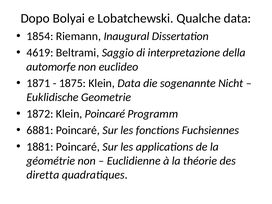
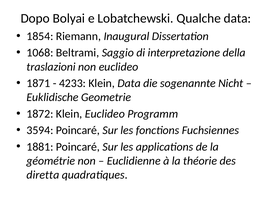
4619: 4619 -> 1068
automorfe: automorfe -> traslazioni
1875: 1875 -> 4233
Klein Poincaré: Poincaré -> Euclideo
6881: 6881 -> 3594
